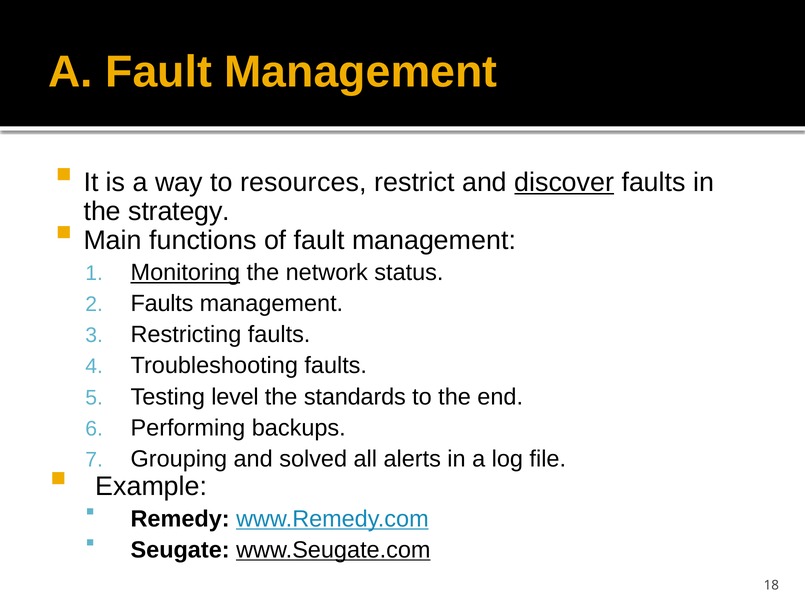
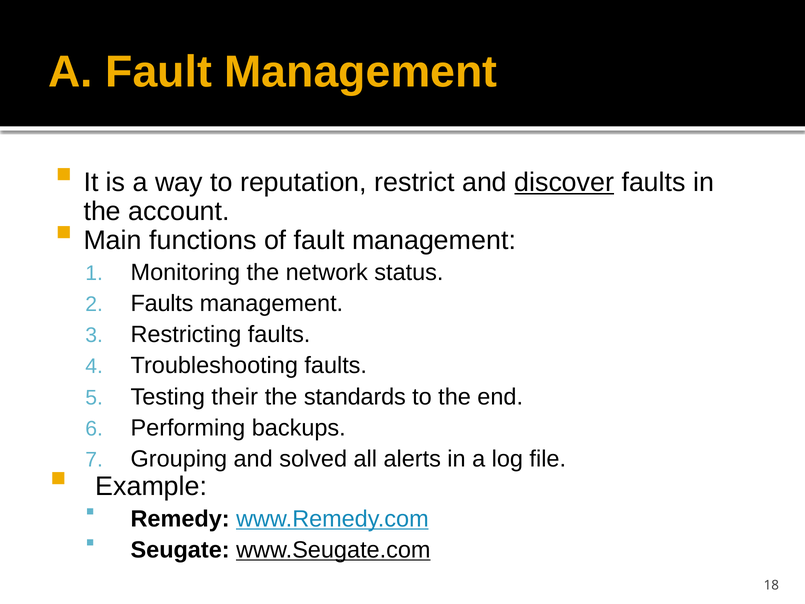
resources: resources -> reputation
strategy: strategy -> account
Monitoring underline: present -> none
level: level -> their
